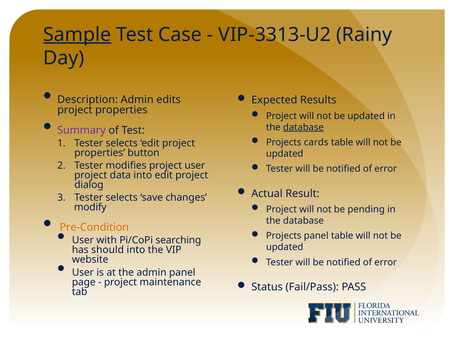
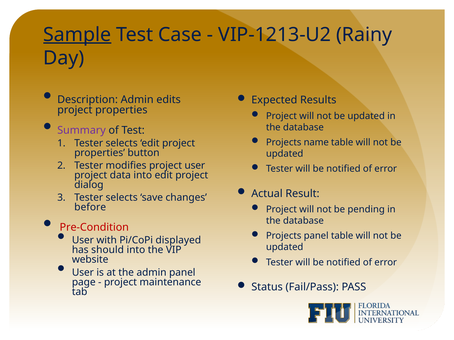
VIP-3313-U2: VIP-3313-U2 -> VIP-1213-U2
database at (303, 127) underline: present -> none
cards: cards -> name
modify: modify -> before
Pre-Condition colour: orange -> red
searching: searching -> displayed
